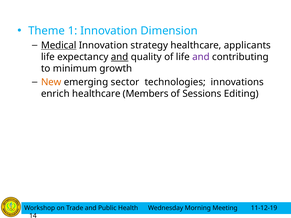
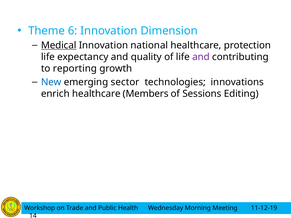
1: 1 -> 6
strategy: strategy -> national
applicants: applicants -> protection
and at (120, 57) underline: present -> none
minimum: minimum -> reporting
New colour: orange -> blue
